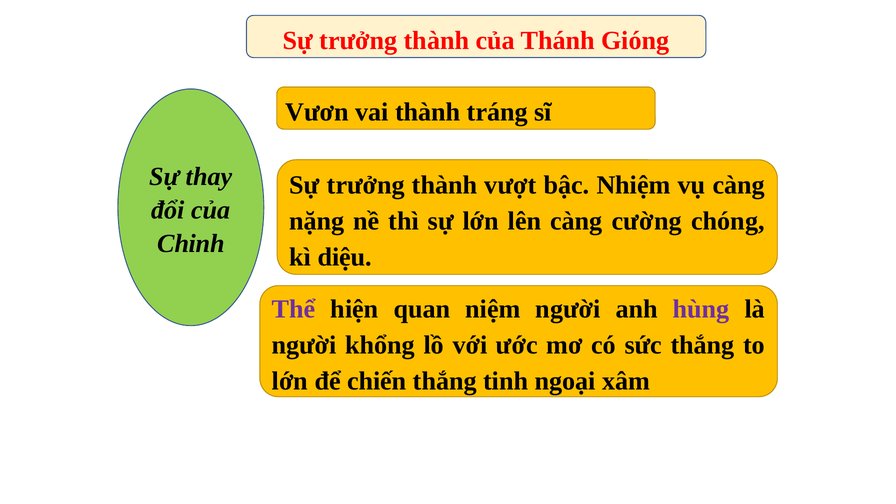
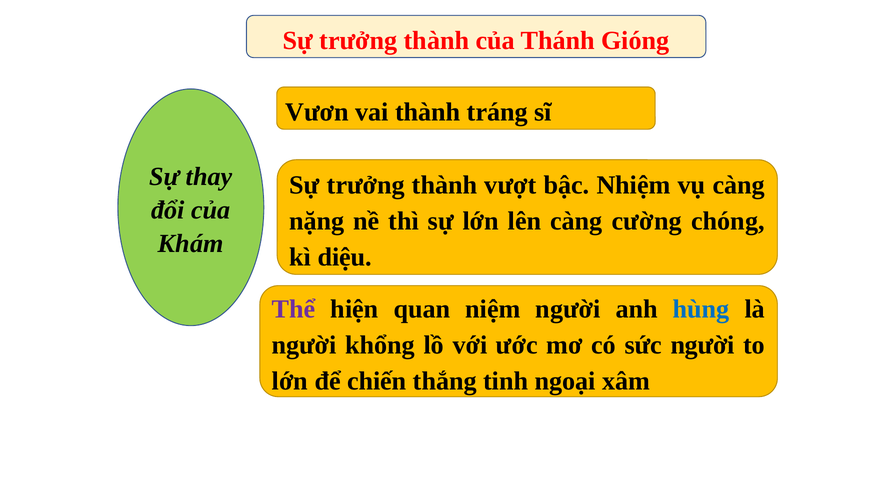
Chinh: Chinh -> Khám
hùng colour: purple -> blue
sức thắng: thắng -> người
